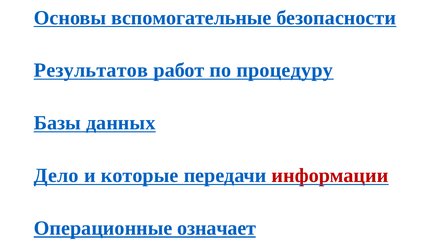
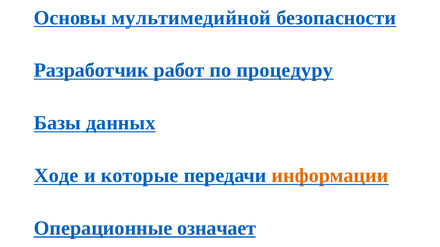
вспомогательные: вспомогательные -> мультимедийной
Результатов: Результатов -> Разработчик
Дело: Дело -> Ходе
информации colour: red -> orange
